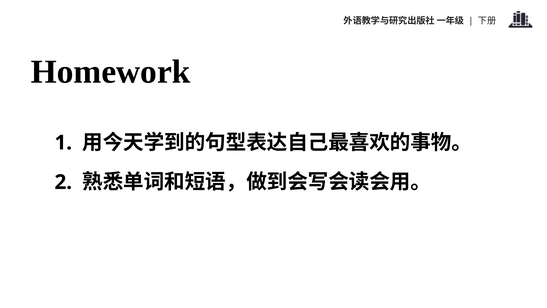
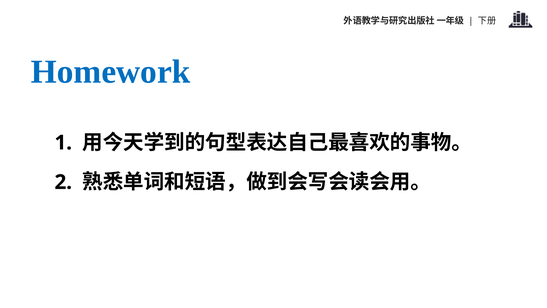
Homework colour: black -> blue
